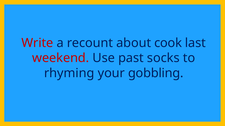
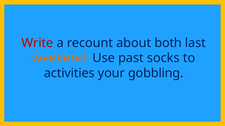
cook: cook -> both
weekend colour: red -> orange
rhyming: rhyming -> activities
